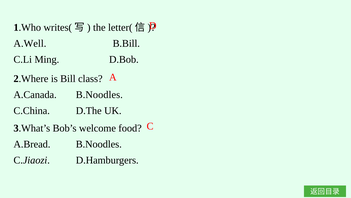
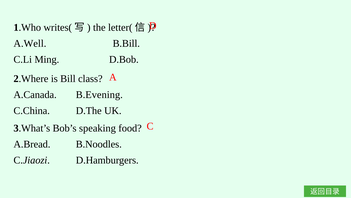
A.Canada B.Noodles: B.Noodles -> B.Evening
welcome: welcome -> speaking
